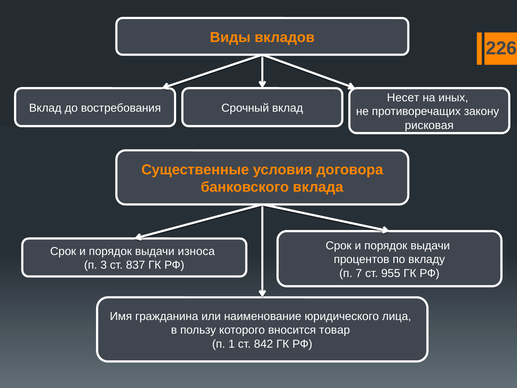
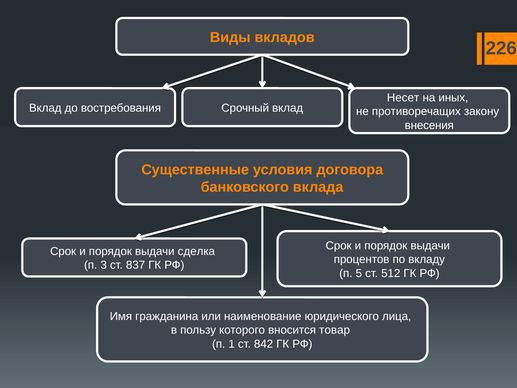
рисковая: рисковая -> внесения
износа: износа -> сделка
7: 7 -> 5
955: 955 -> 512
